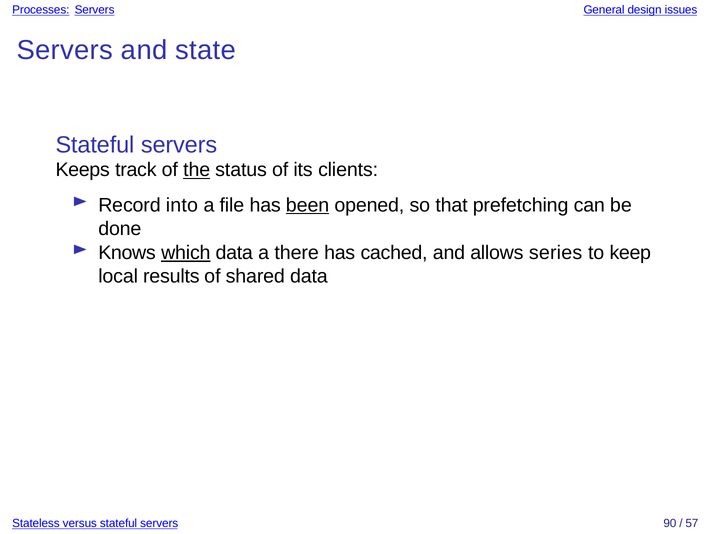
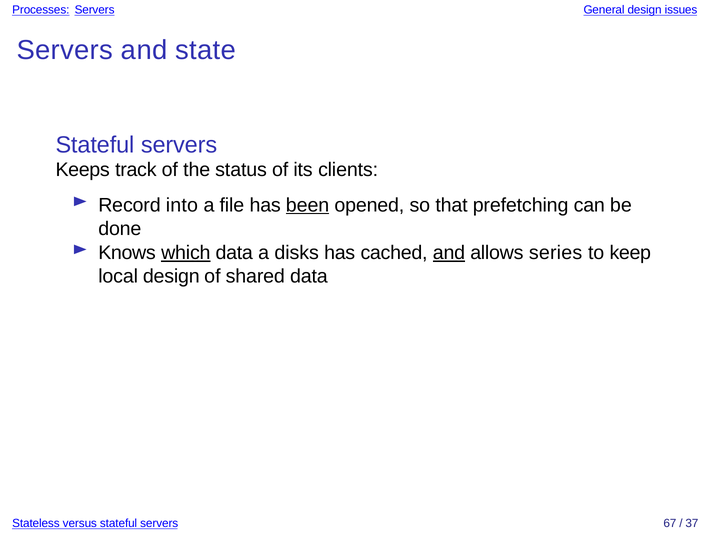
the underline: present -> none
there: there -> disks
and at (449, 253) underline: none -> present
local results: results -> design
90: 90 -> 67
57: 57 -> 37
